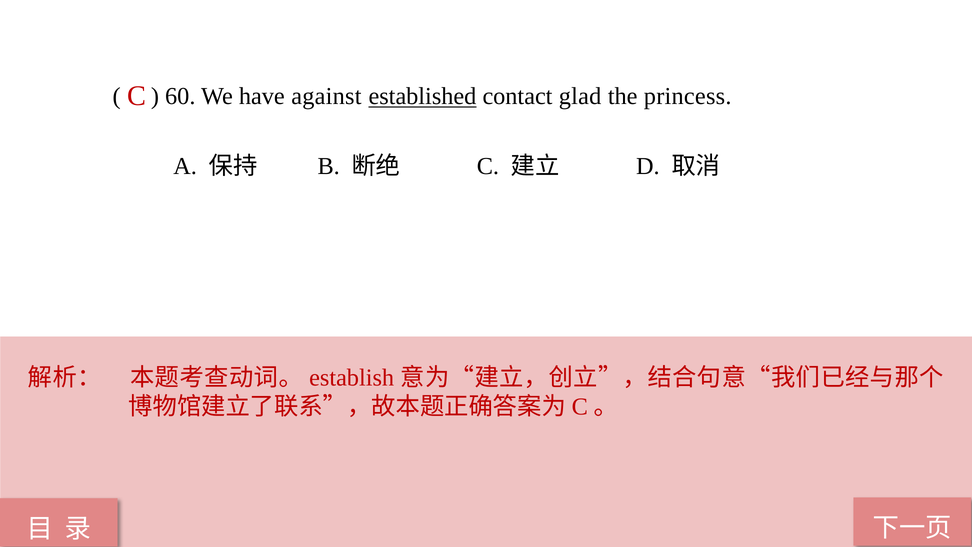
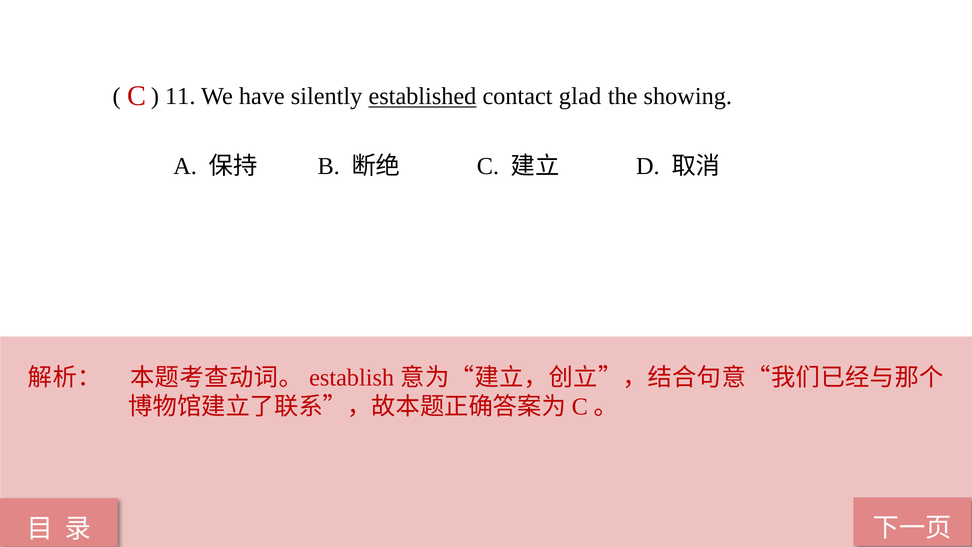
60: 60 -> 11
against: against -> silently
princess: princess -> showing
